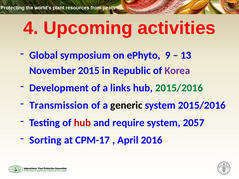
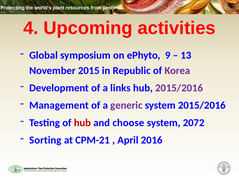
2015/2016 at (179, 88) colour: green -> purple
Transmission: Transmission -> Management
generic colour: black -> purple
require: require -> choose
2057: 2057 -> 2072
CPM-17: CPM-17 -> CPM-21
